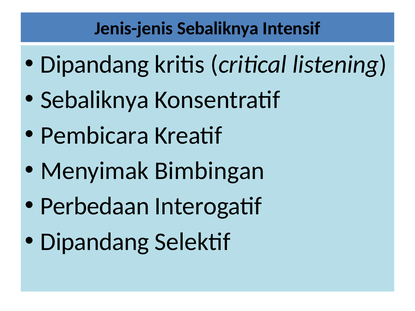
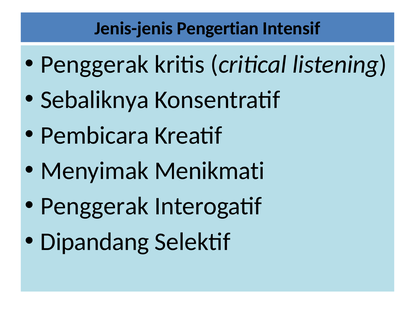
Jenis-jenis Sebaliknya: Sebaliknya -> Pengertian
Dipandang at (95, 64): Dipandang -> Penggerak
Bimbingan: Bimbingan -> Menikmati
Perbedaan at (95, 206): Perbedaan -> Penggerak
